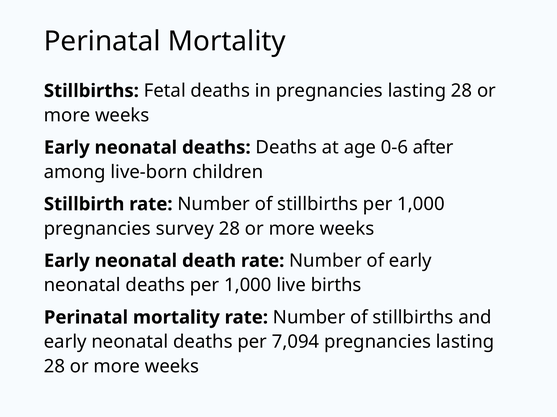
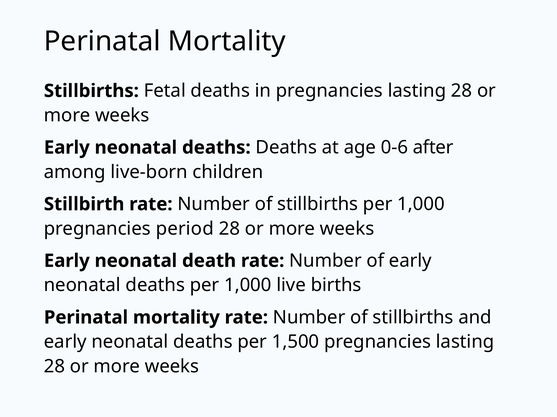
survey: survey -> period
7,094: 7,094 -> 1,500
